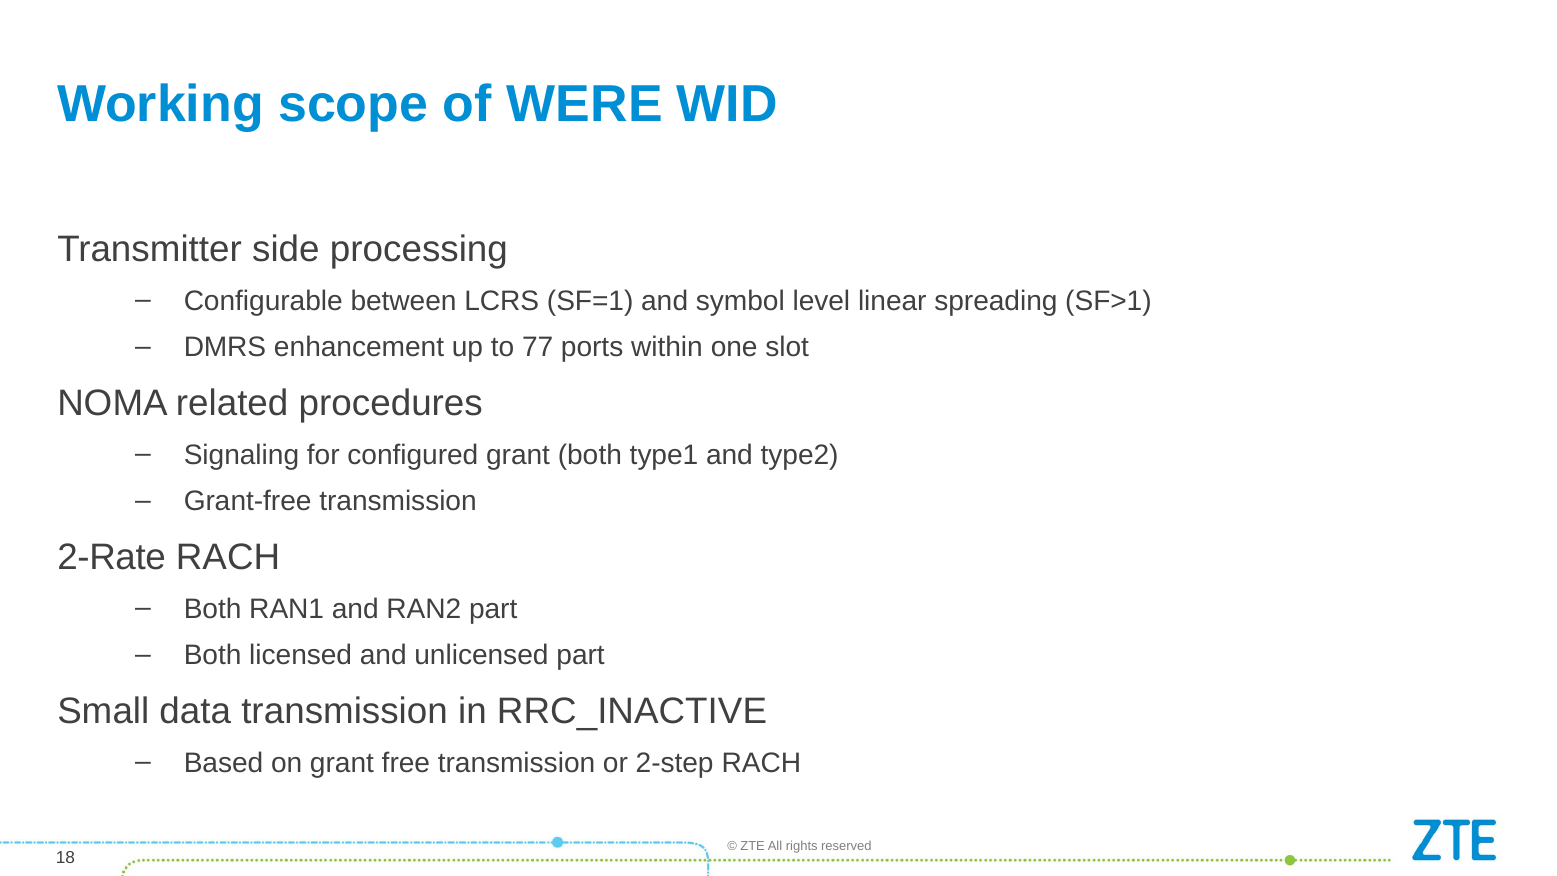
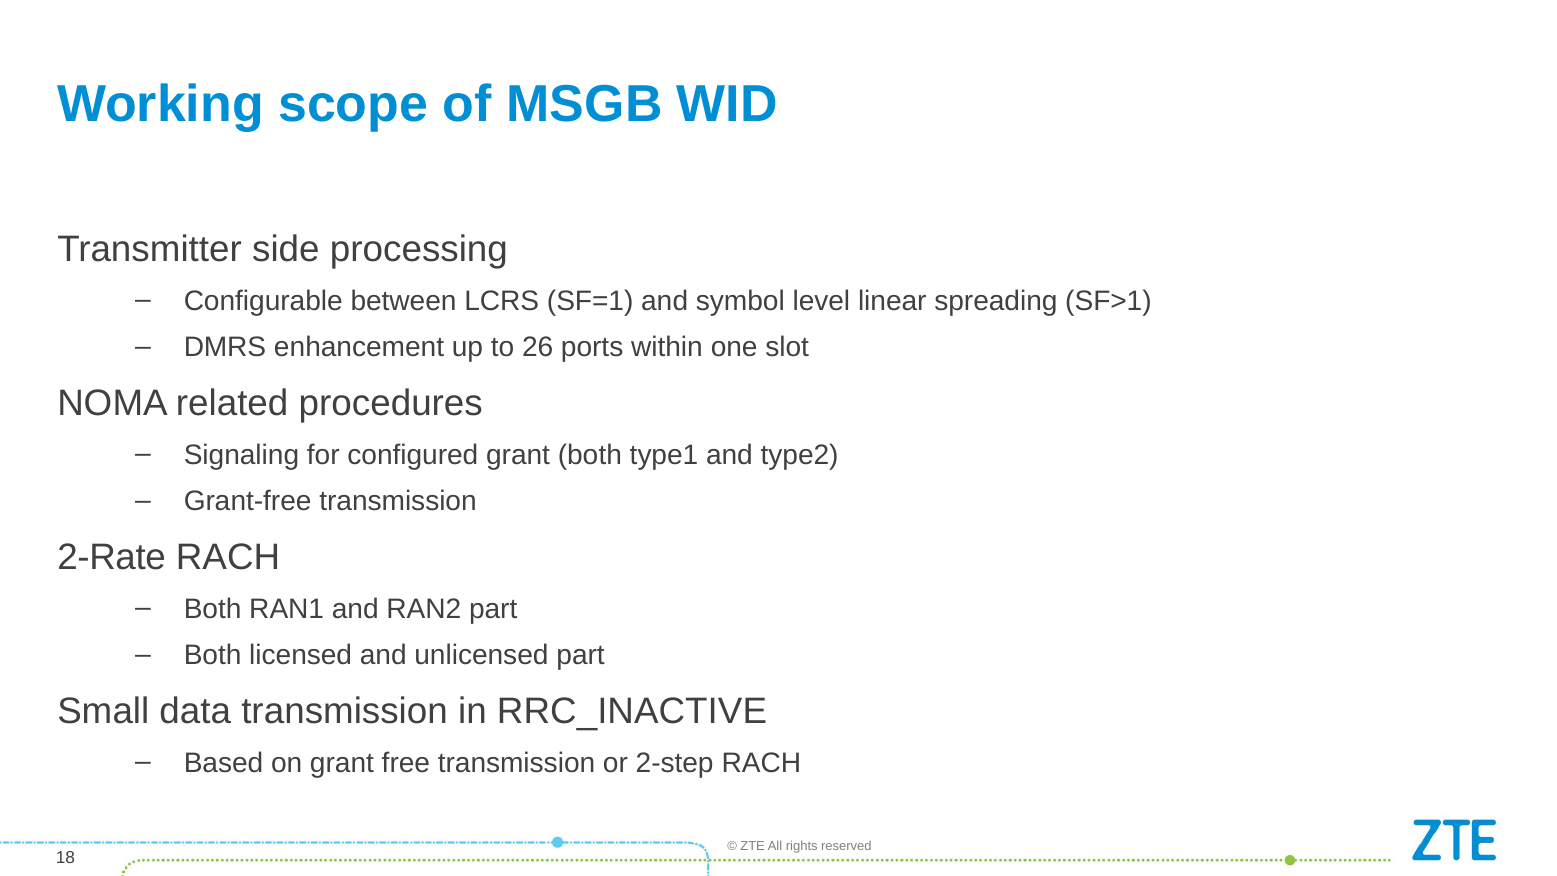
WERE: WERE -> MSGB
77: 77 -> 26
